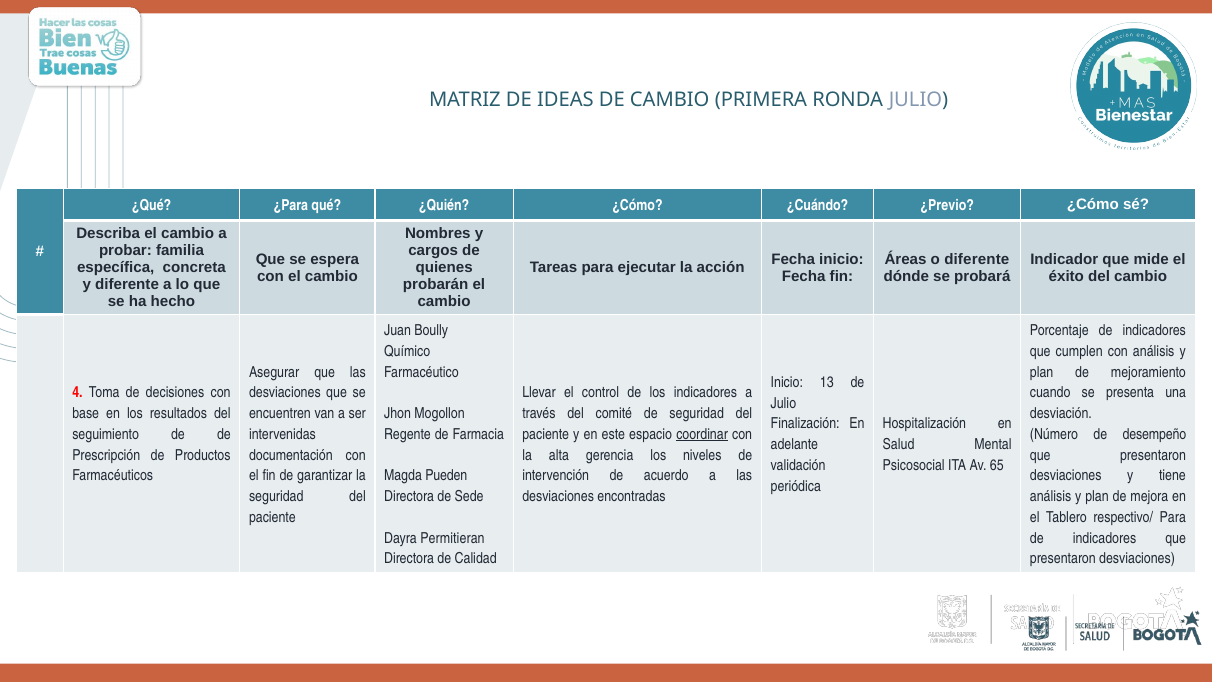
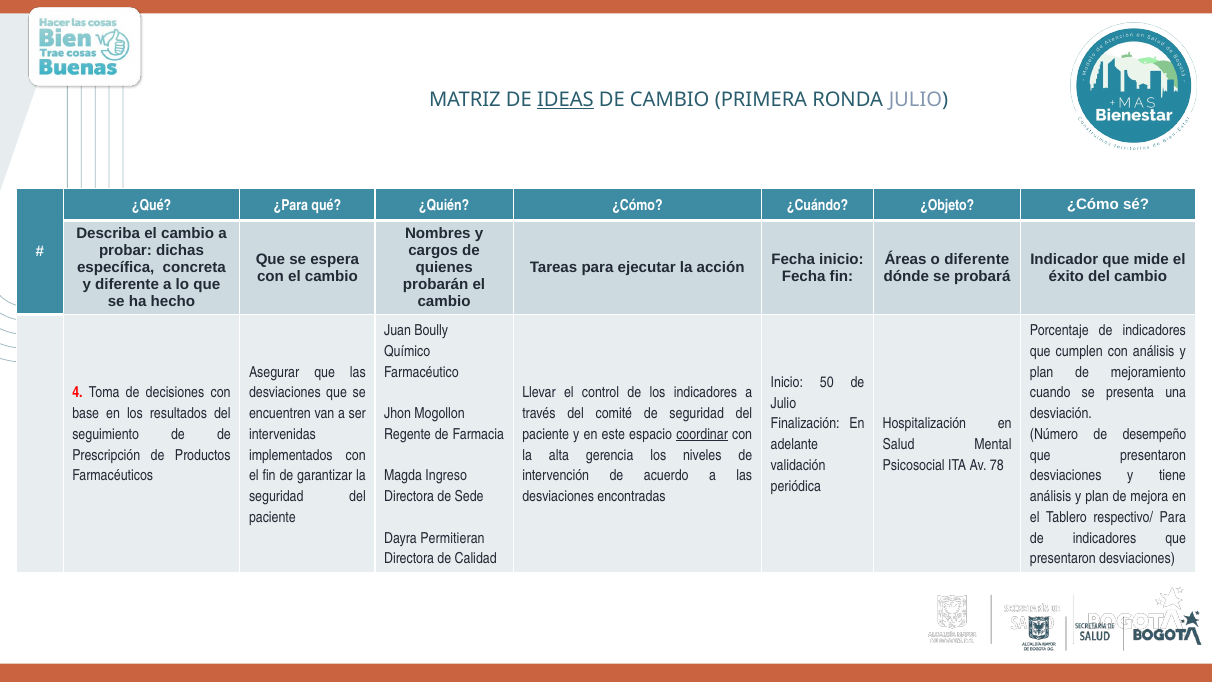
IDEAS underline: none -> present
¿Previo: ¿Previo -> ¿Objeto
familia: familia -> dichas
13: 13 -> 50
documentación: documentación -> implementados
65: 65 -> 78
Pueden: Pueden -> Ingreso
